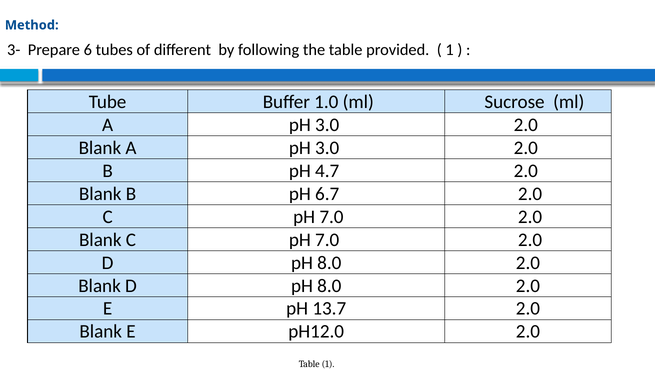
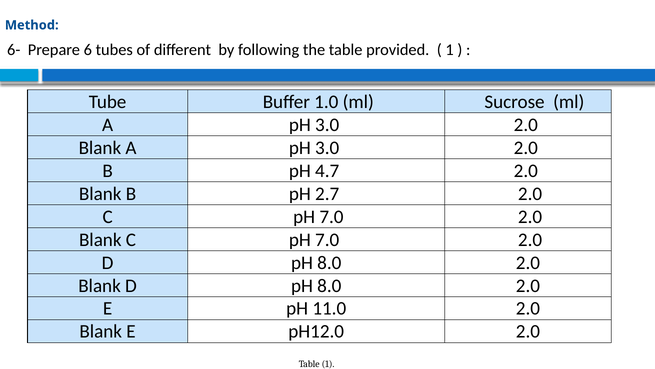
3-: 3- -> 6-
6.7: 6.7 -> 2.7
13.7: 13.7 -> 11.0
